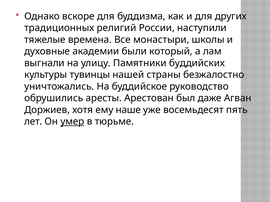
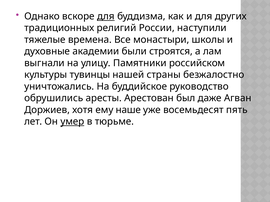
для at (106, 16) underline: none -> present
который: который -> строятся
буддийских: буддийских -> российском
